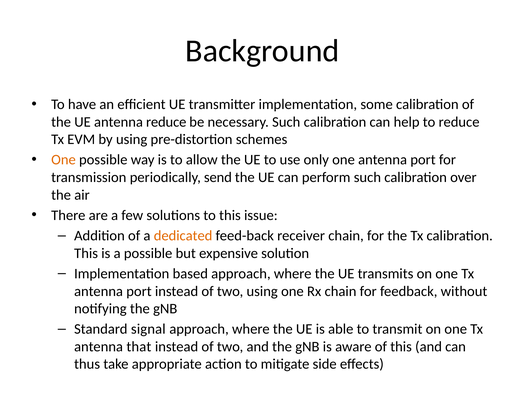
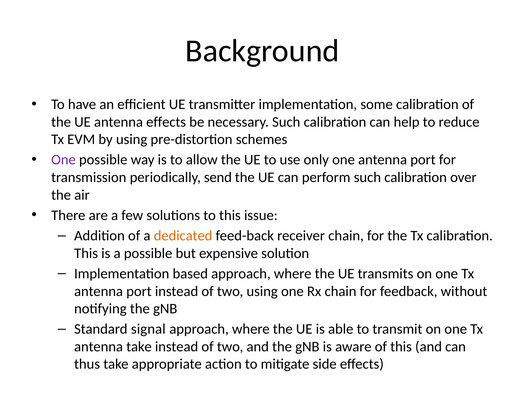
antenna reduce: reduce -> effects
One at (63, 160) colour: orange -> purple
antenna that: that -> take
